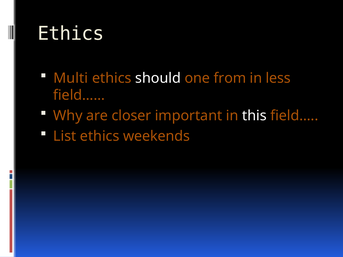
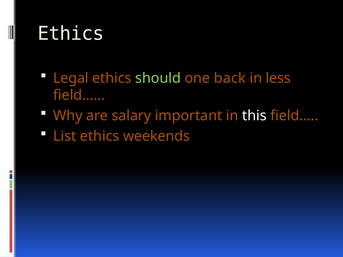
Multi: Multi -> Legal
should colour: white -> light green
from: from -> back
closer: closer -> salary
